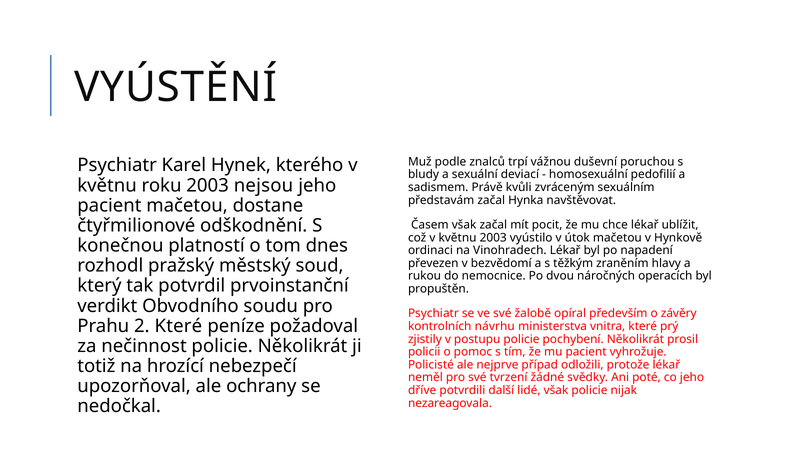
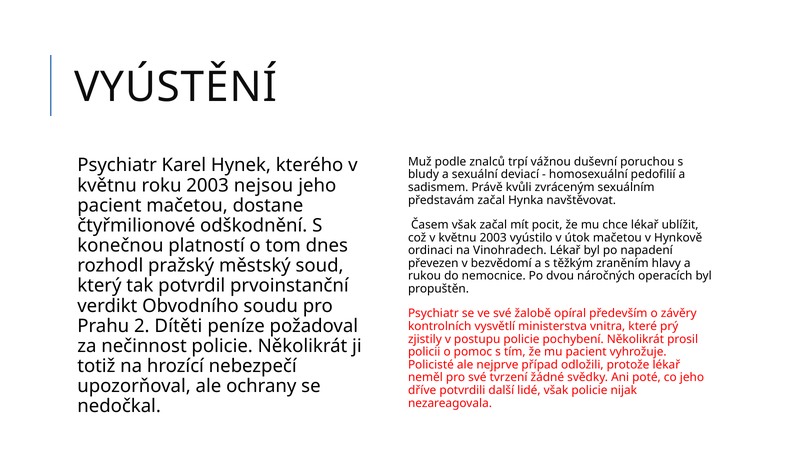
2 Které: Které -> Dítěti
návrhu: návrhu -> vysvětlí
